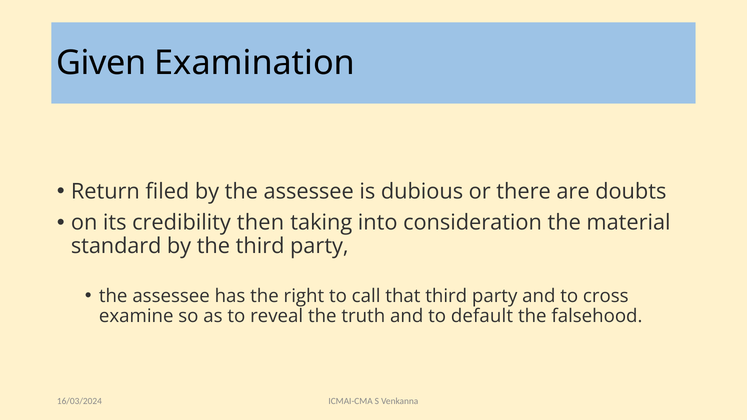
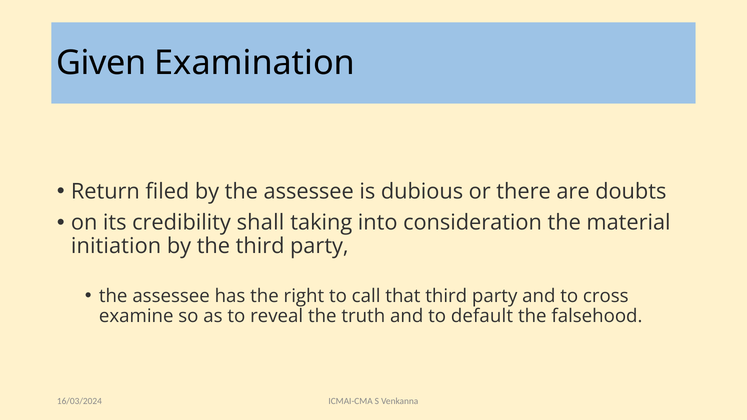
then: then -> shall
standard: standard -> initiation
